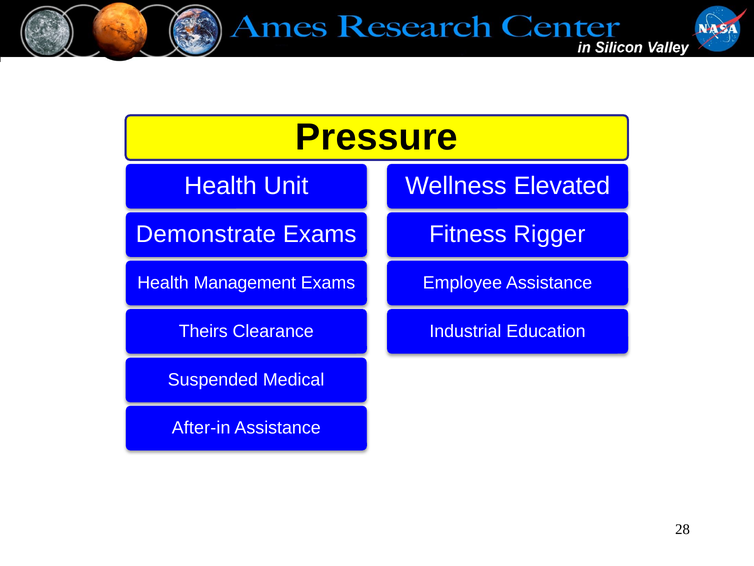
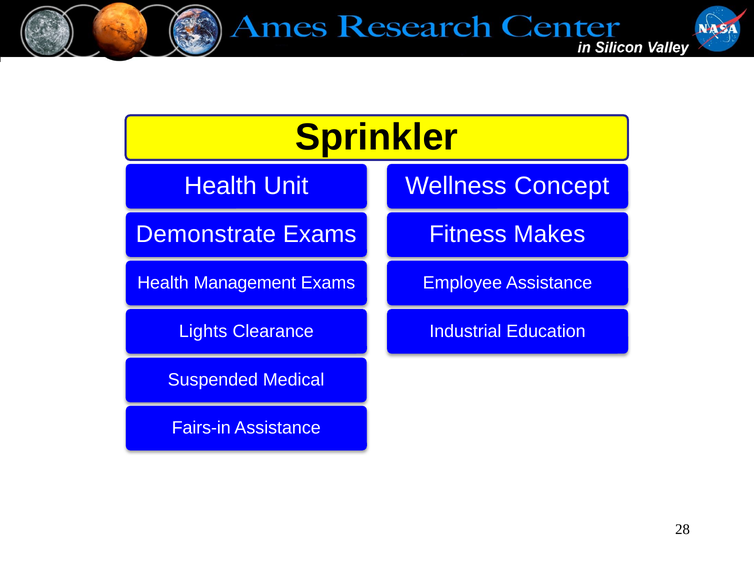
Pressure: Pressure -> Sprinkler
Elevated: Elevated -> Concept
Rigger: Rigger -> Makes
Theirs: Theirs -> Lights
After-in: After-in -> Fairs-in
